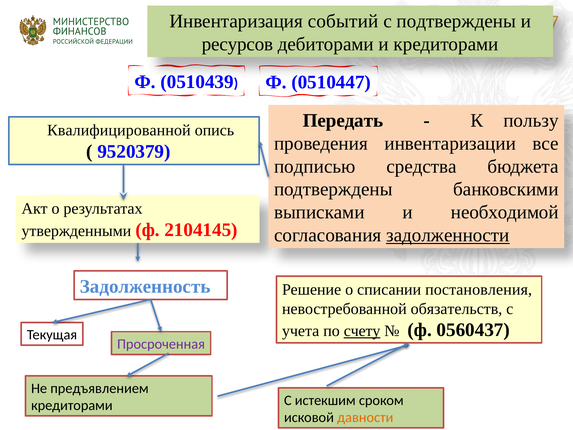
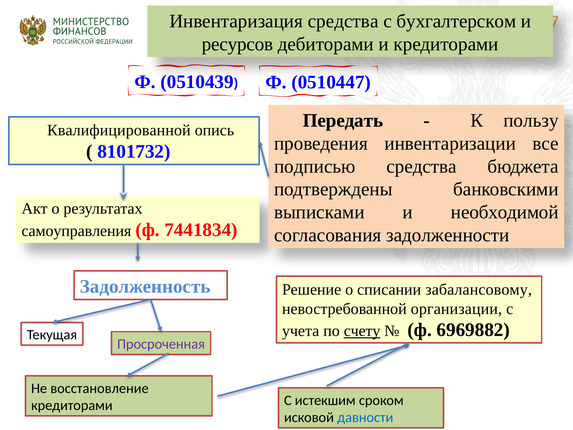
Инвентаризация событий: событий -> средства
с подтверждены: подтверждены -> бухгалтерском
9520379: 9520379 -> 8101732
утвержденными: утвержденными -> самоуправления
2104145: 2104145 -> 7441834
задолженности underline: present -> none
постановления: постановления -> забалансовому
обязательств: обязательств -> организации
0560437: 0560437 -> 6969882
предъявлением: предъявлением -> восстановление
давности colour: orange -> blue
